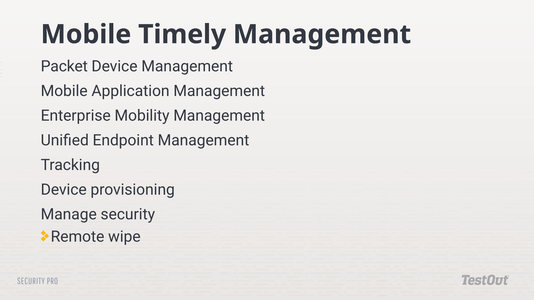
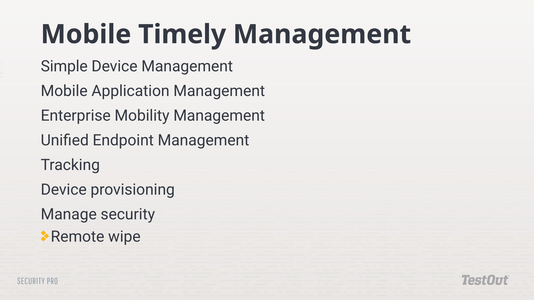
Packet: Packet -> Simple
